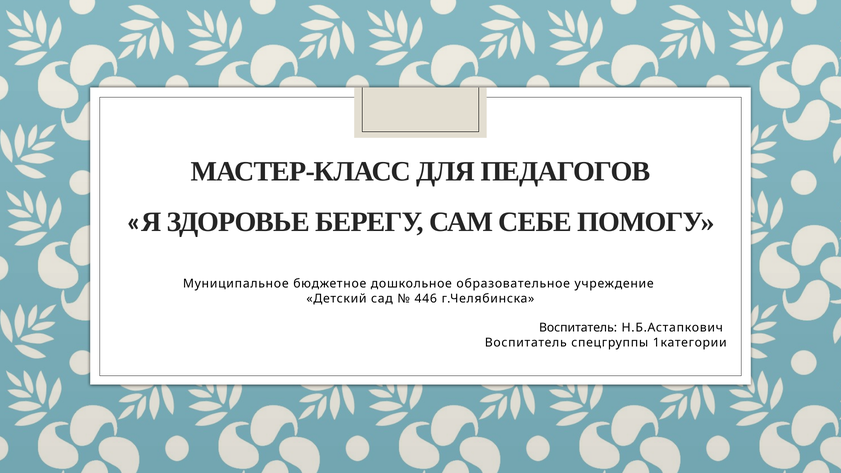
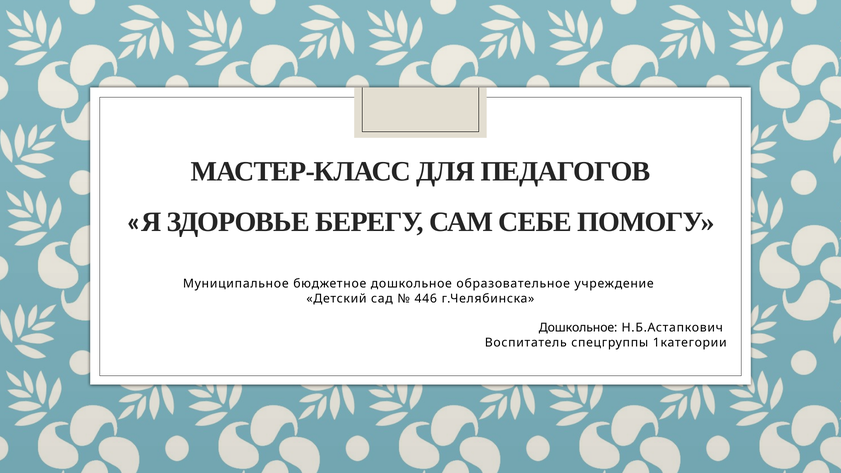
Воспитатель at (578, 328): Воспитатель -> Дошкольное
